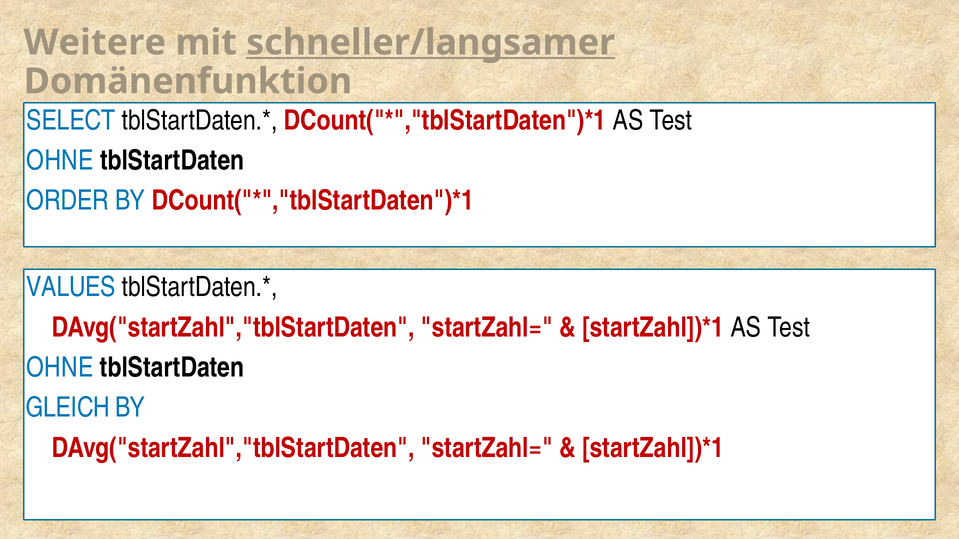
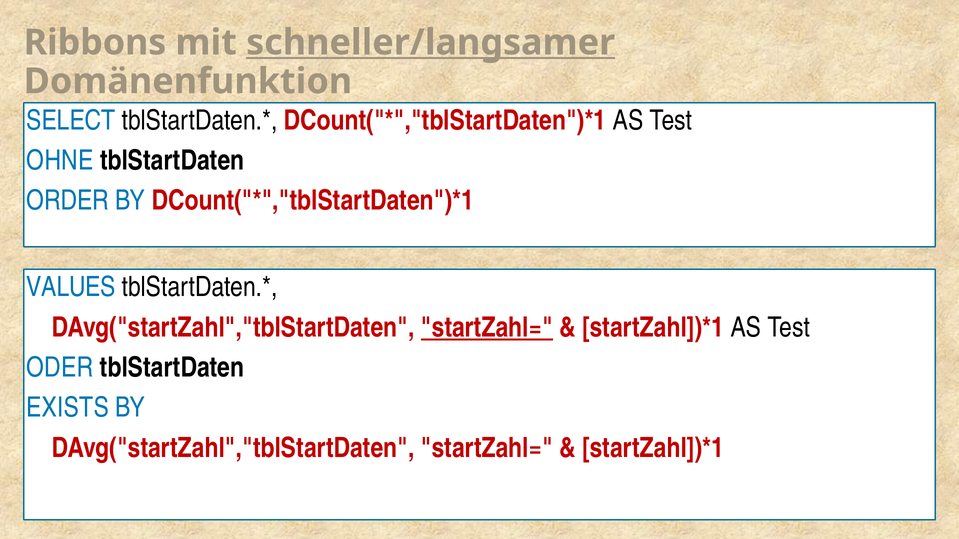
Weitere: Weitere -> Ribbons
startZahl= at (487, 328) underline: none -> present
OHNE at (60, 368): OHNE -> ODER
GLEICH: GLEICH -> EXISTS
